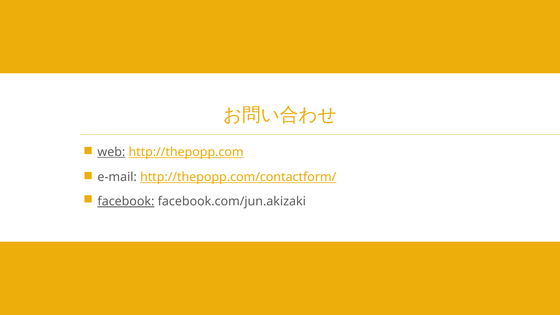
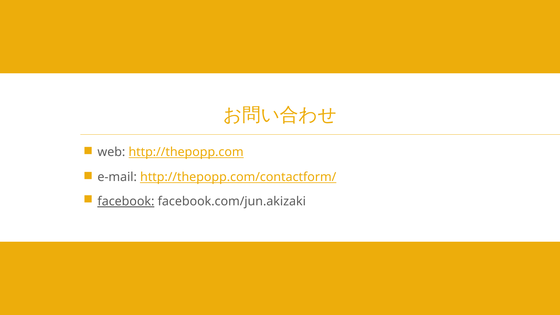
web underline: present -> none
